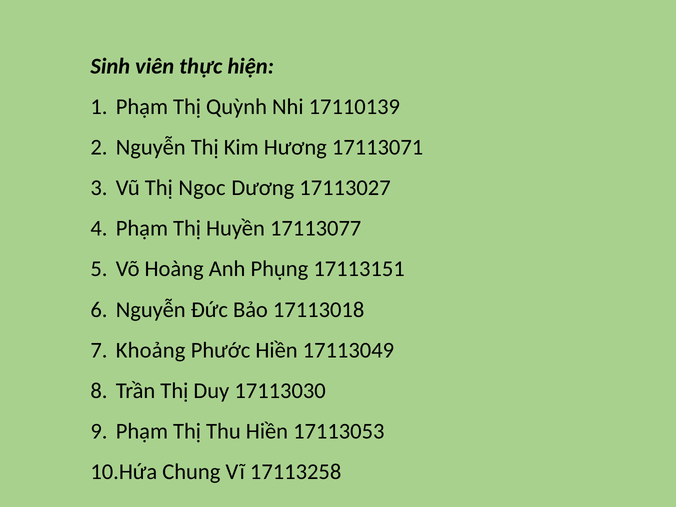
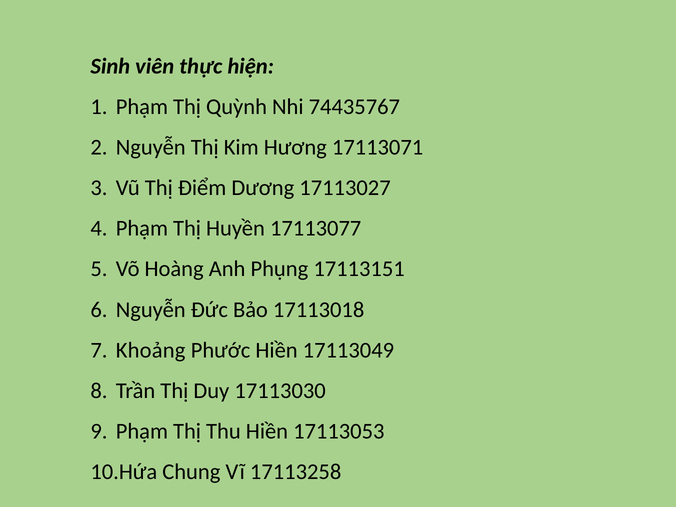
17110139: 17110139 -> 74435767
Ngoc: Ngoc -> Điểm
